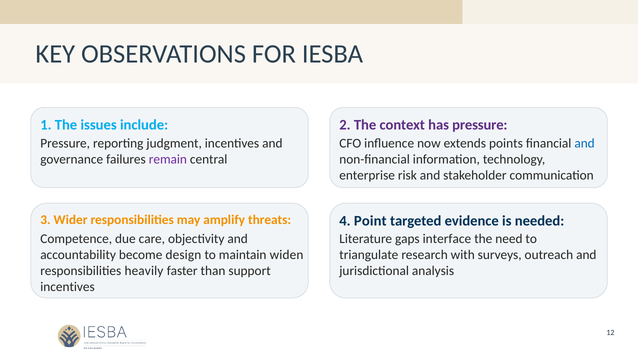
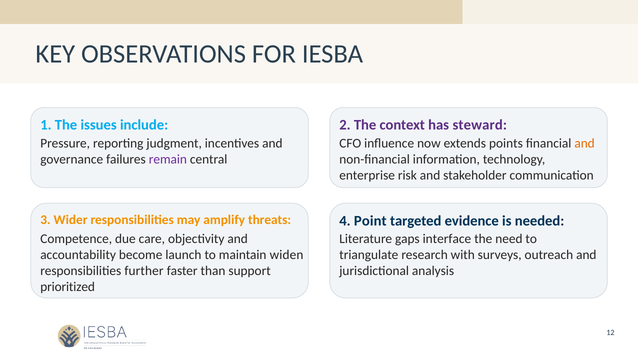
has pressure: pressure -> steward
and at (585, 143) colour: blue -> orange
design: design -> launch
heavily: heavily -> further
incentives at (68, 287): incentives -> prioritized
